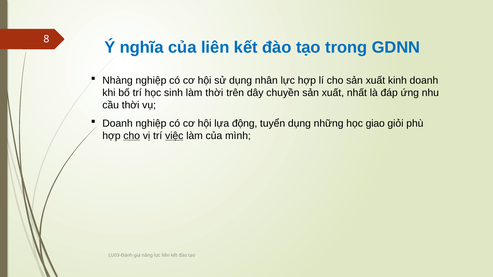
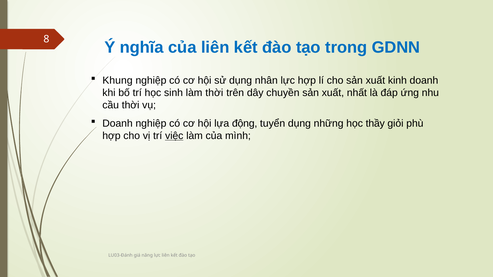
Nhàng: Nhàng -> Khung
giao: giao -> thầy
cho at (132, 136) underline: present -> none
